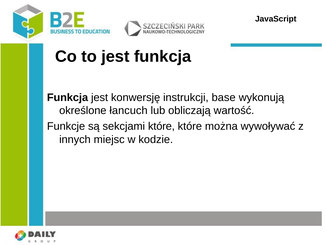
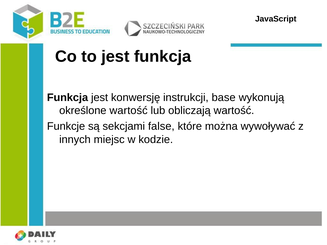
określone łancuch: łancuch -> wartość
sekcjami które: które -> false
